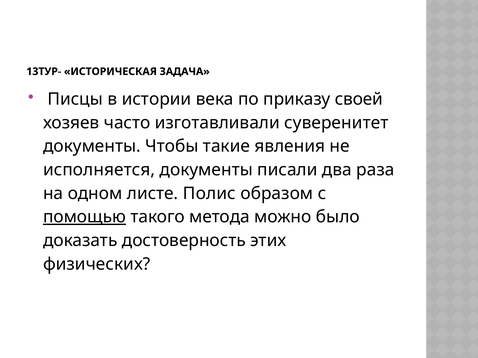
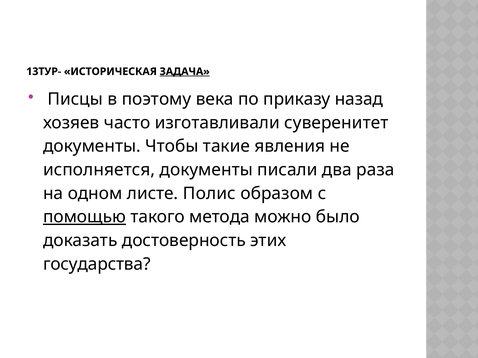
ЗАДАЧА underline: none -> present
истории: истории -> поэтому
своей: своей -> назад
физических: физических -> государства
